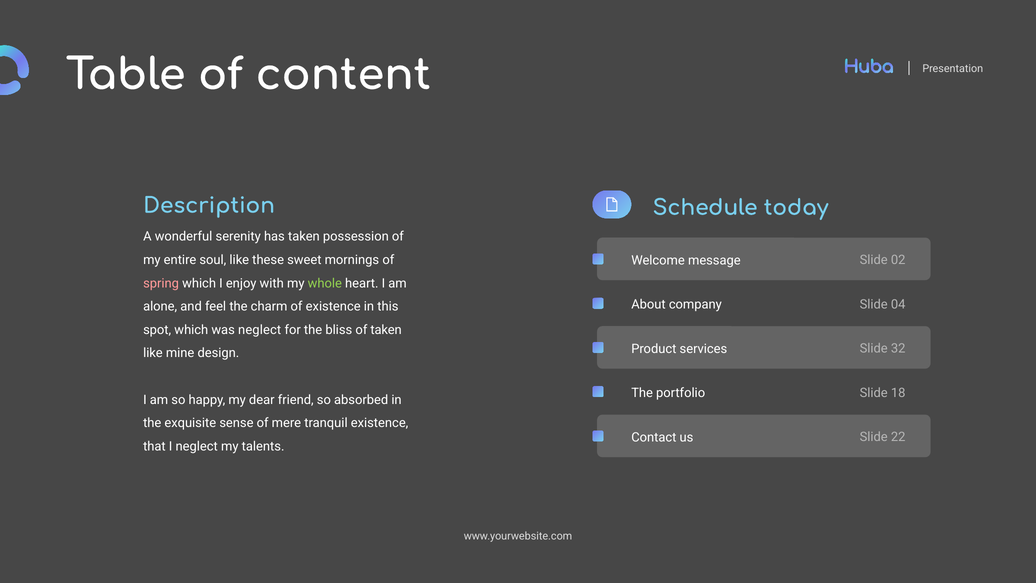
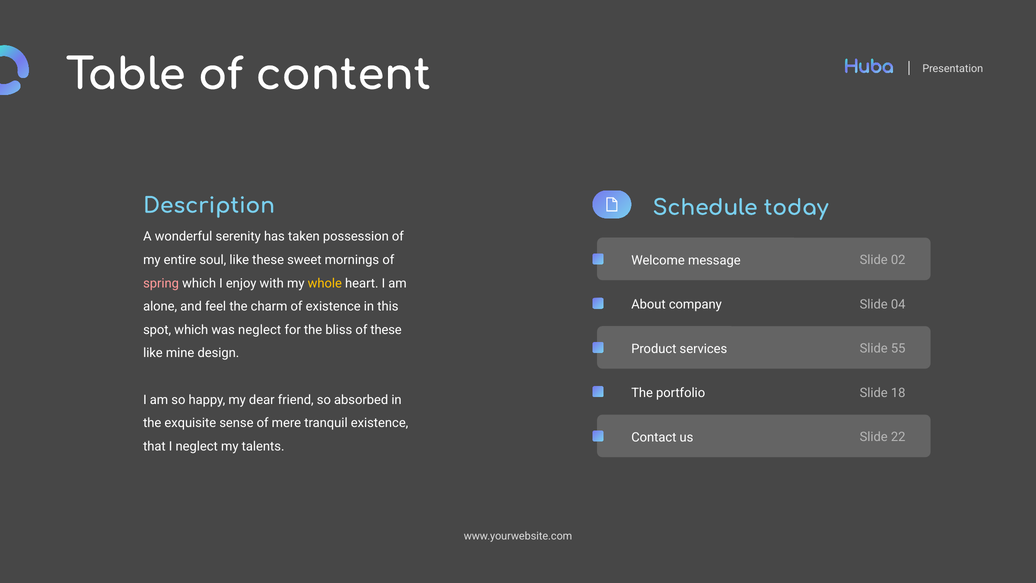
whole colour: light green -> yellow
of taken: taken -> these
32: 32 -> 55
